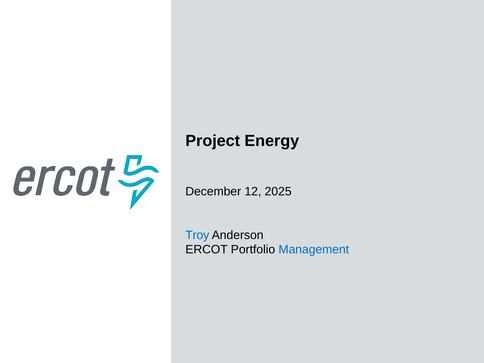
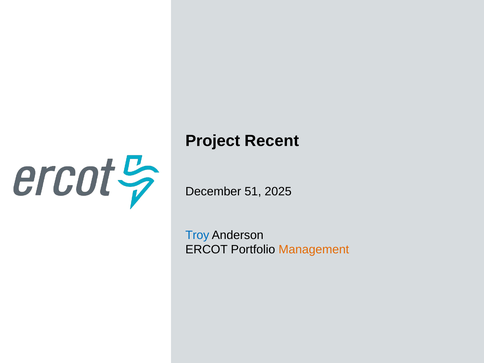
Energy: Energy -> Recent
12: 12 -> 51
Management colour: blue -> orange
